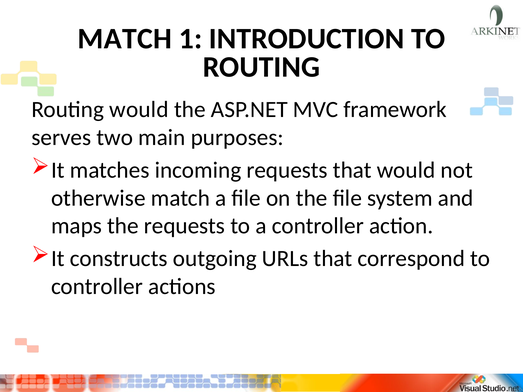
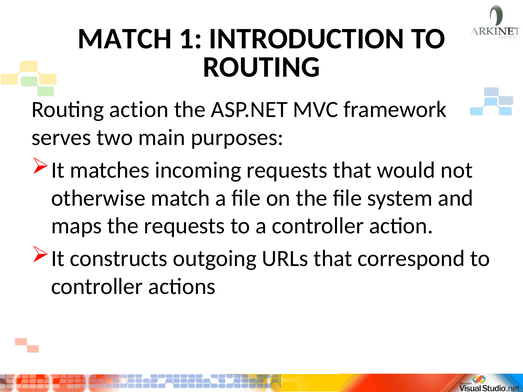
Routing would: would -> action
